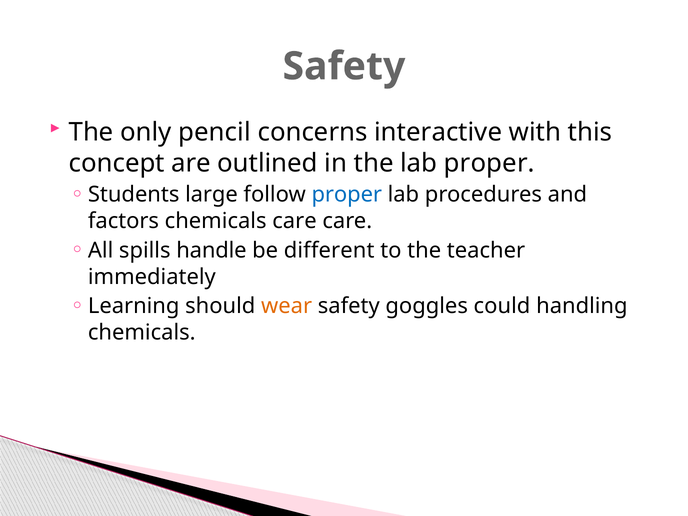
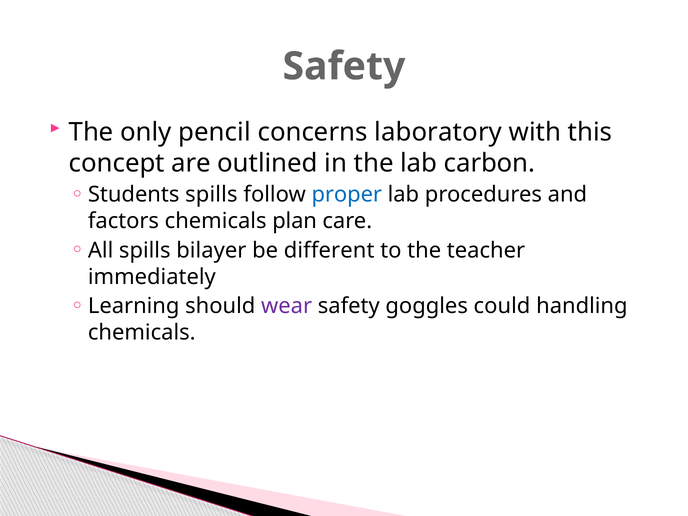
interactive: interactive -> laboratory
lab proper: proper -> carbon
Students large: large -> spills
chemicals care: care -> plan
handle: handle -> bilayer
wear colour: orange -> purple
